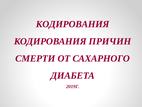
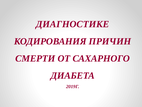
КОДИРОВАНИЯ at (73, 24): КОДИРОВАНИЯ -> ДИАГНОСТИКЕ
